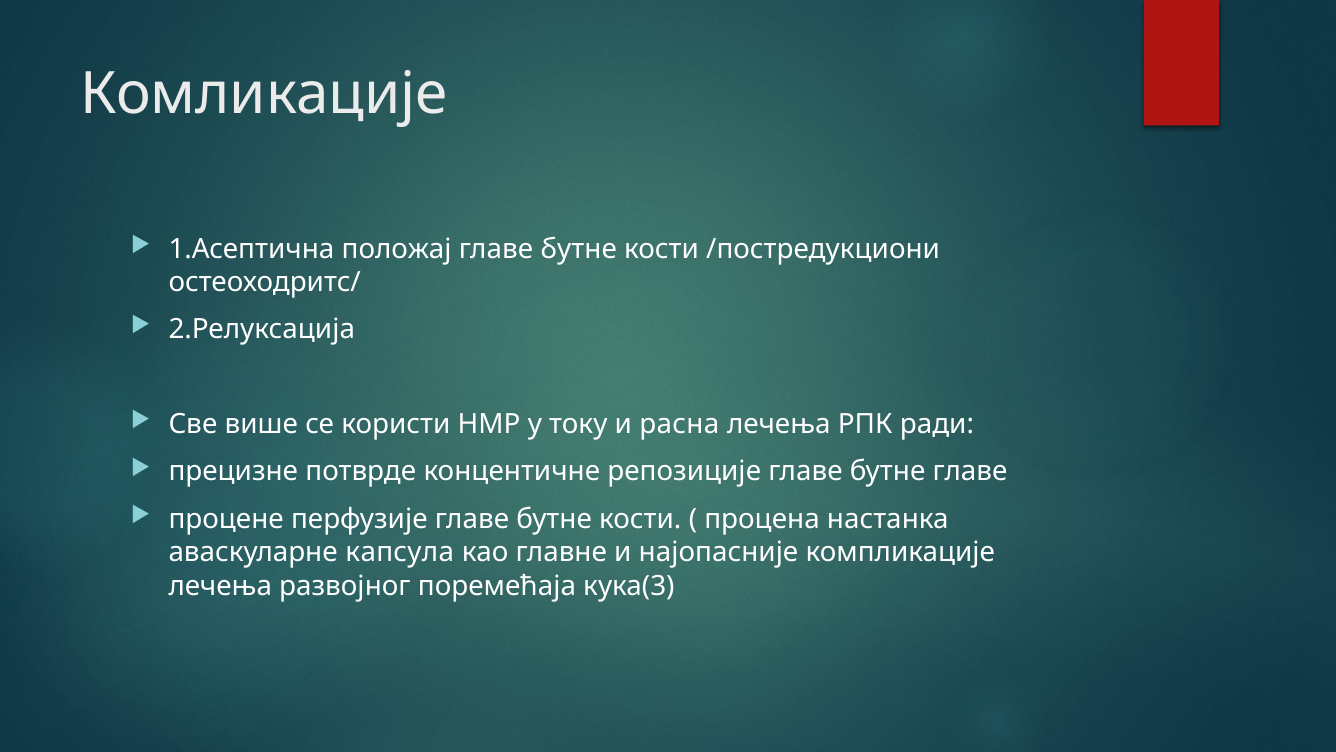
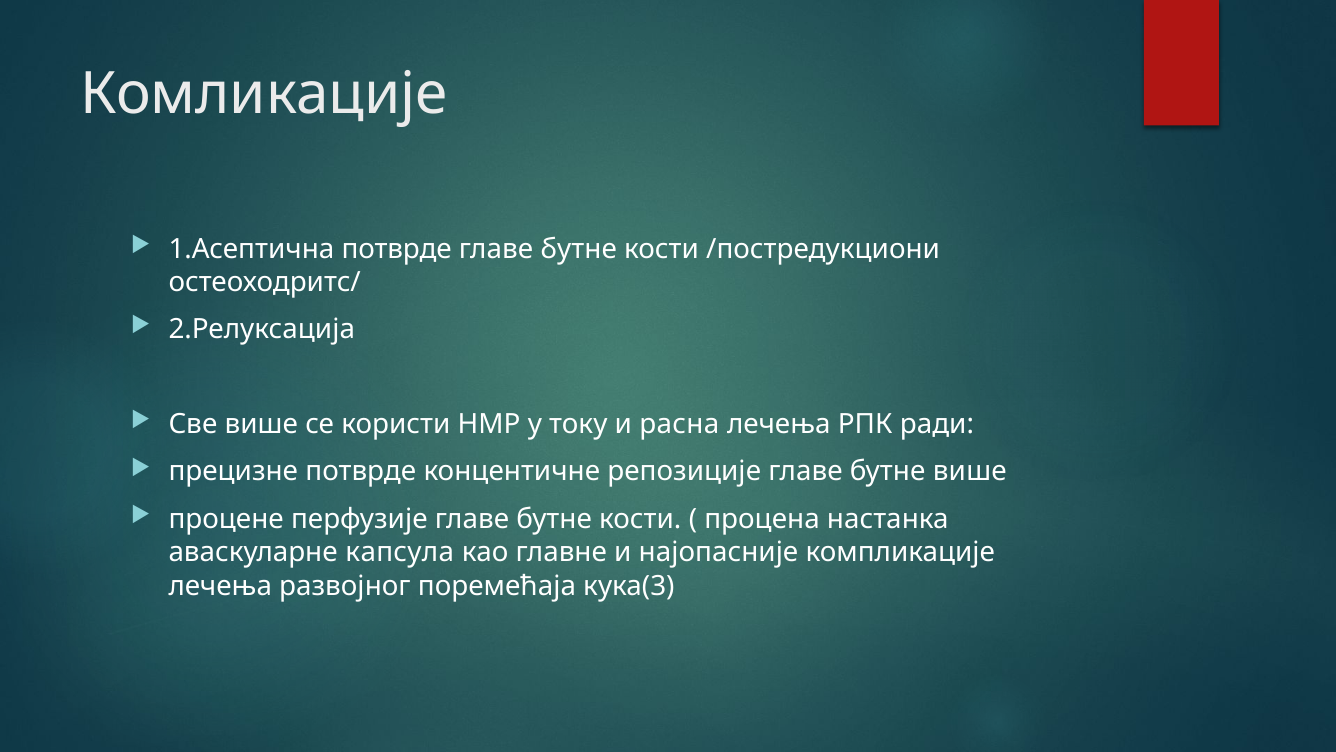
1.Асептична положај: положај -> потврде
бутне главе: главе -> више
